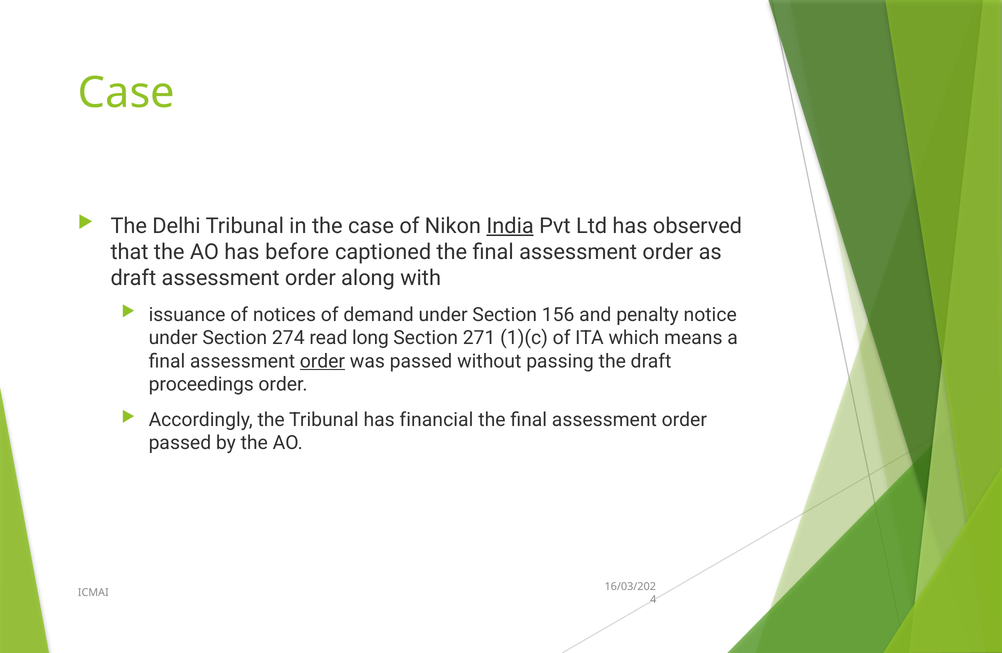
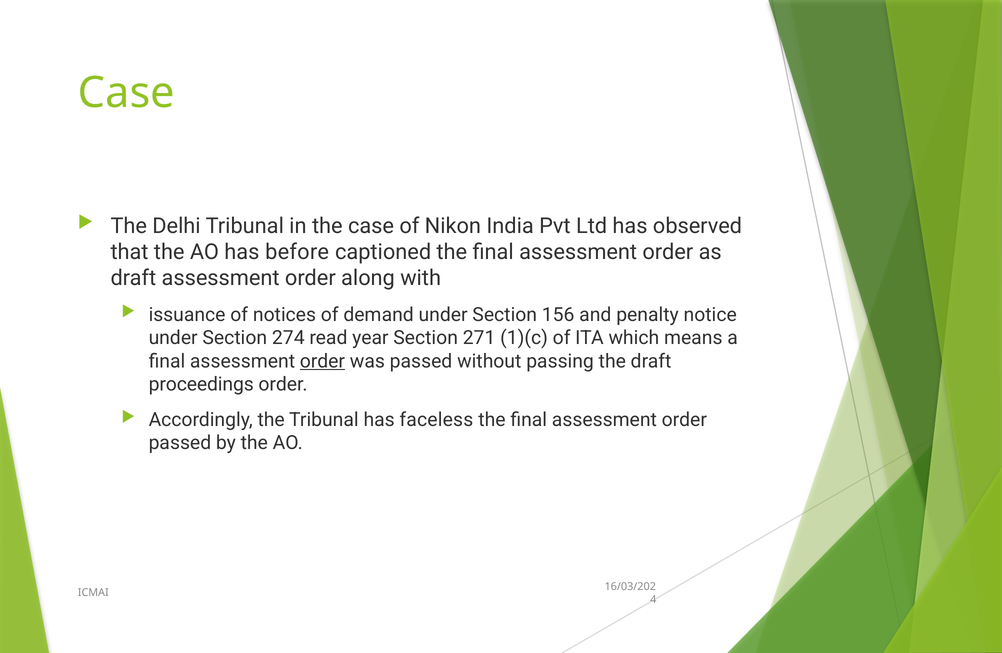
India underline: present -> none
long: long -> year
financial: financial -> faceless
